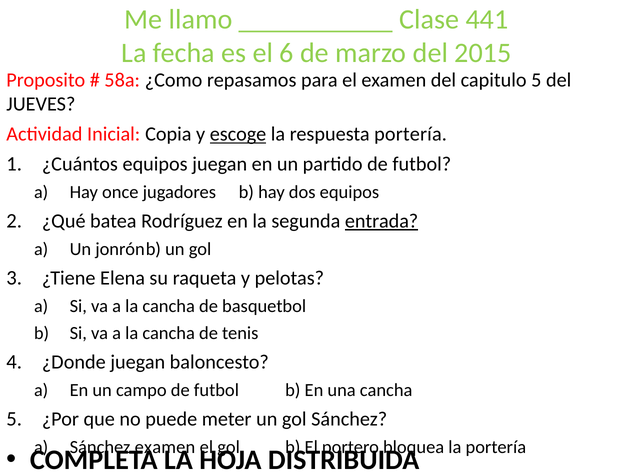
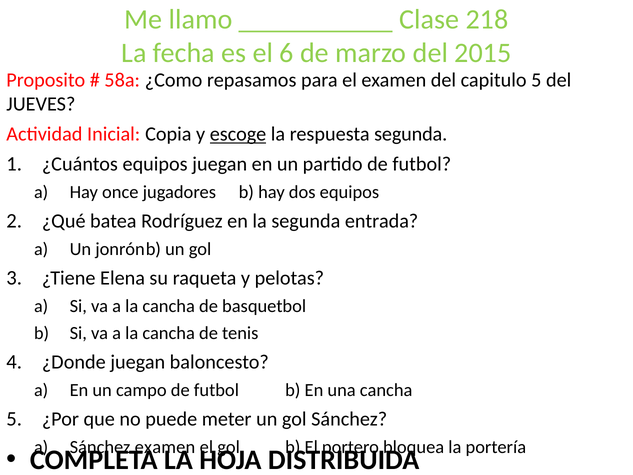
441: 441 -> 218
respuesta portería: portería -> segunda
entrada underline: present -> none
